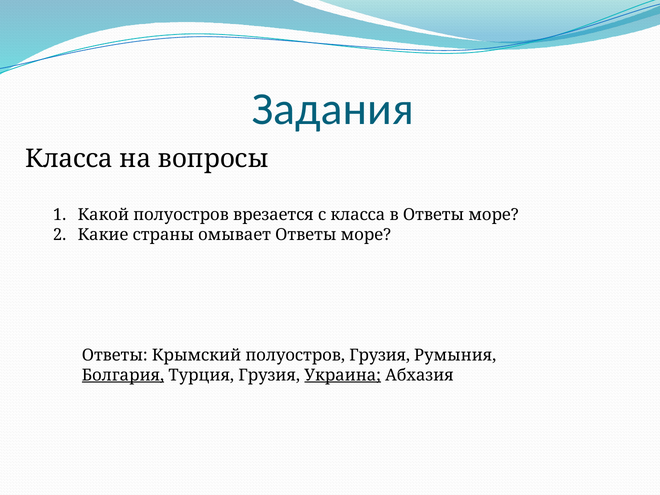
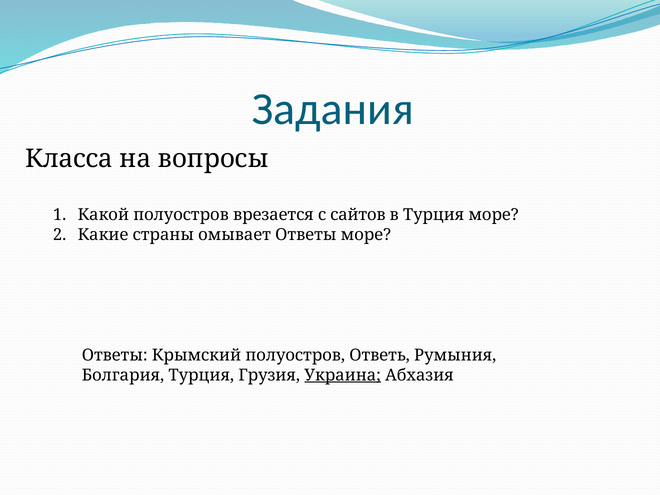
с класса: класса -> сайтов
в Ответы: Ответы -> Турция
полуостров Грузия: Грузия -> Ответь
Болгария underline: present -> none
